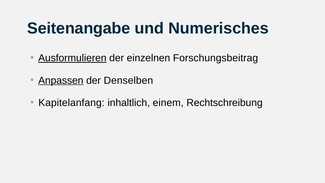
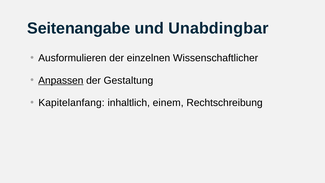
Numerisches: Numerisches -> Unabdingbar
Ausformulieren underline: present -> none
Forschungsbeitrag: Forschungsbeitrag -> Wissenschaftlicher
Denselben: Denselben -> Gestaltung
